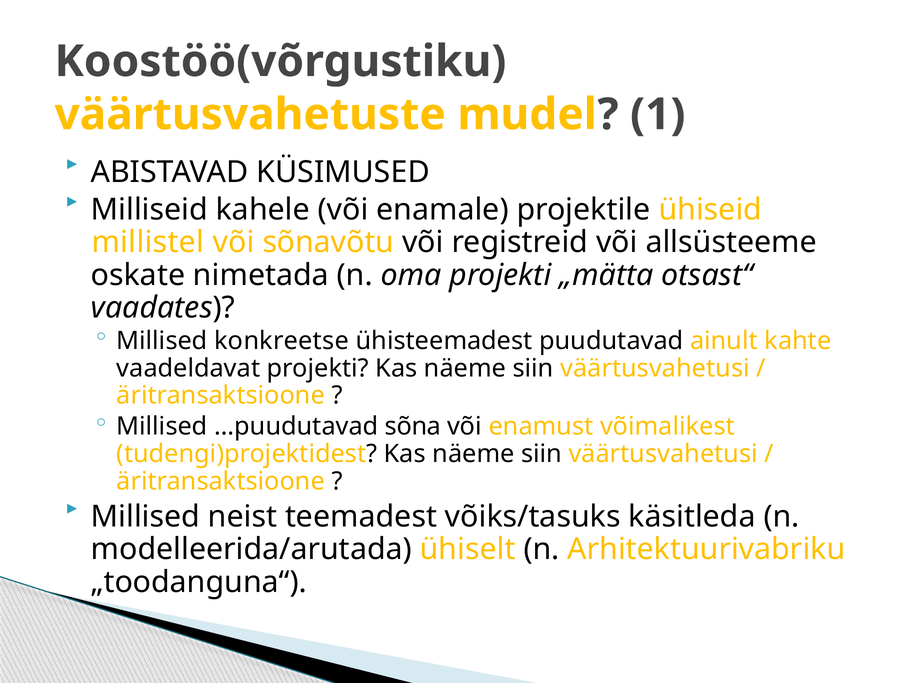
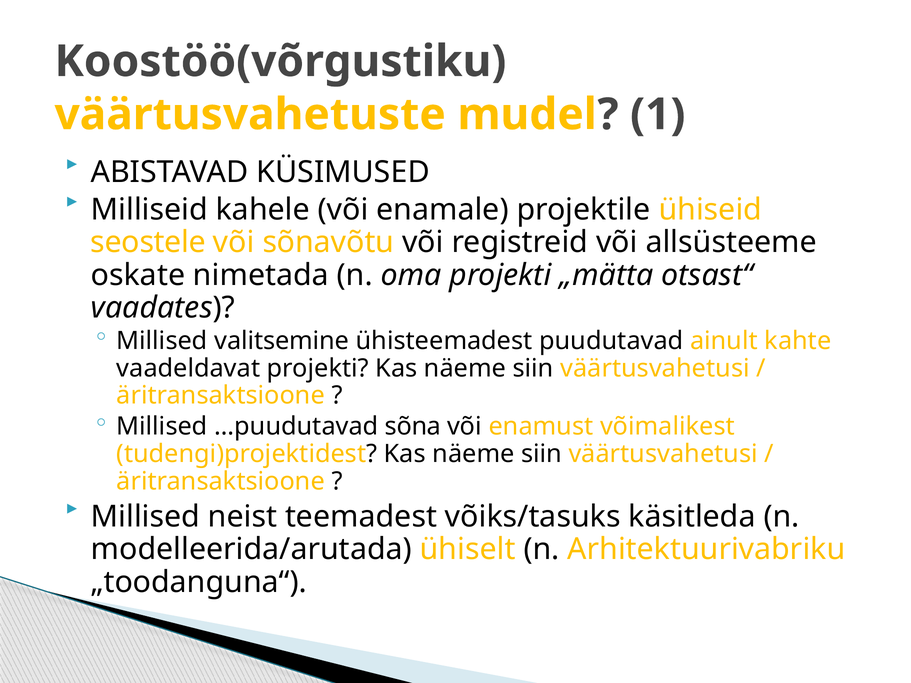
millistel: millistel -> seostele
konkreetse: konkreetse -> valitsemine
